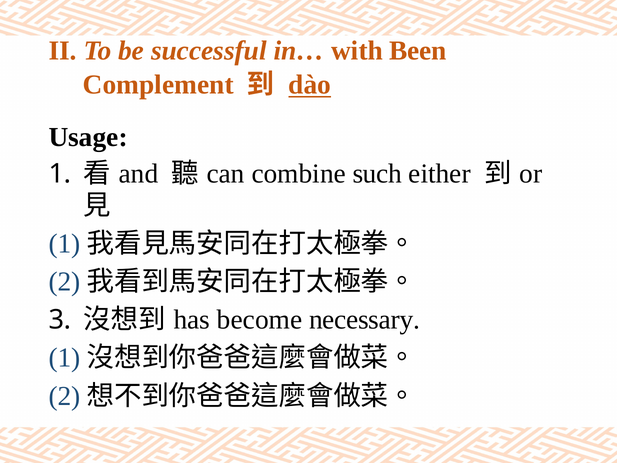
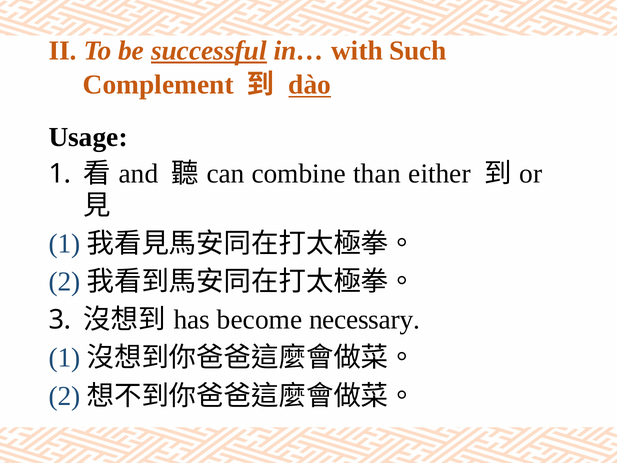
successful underline: none -> present
Been: Been -> Such
such: such -> than
